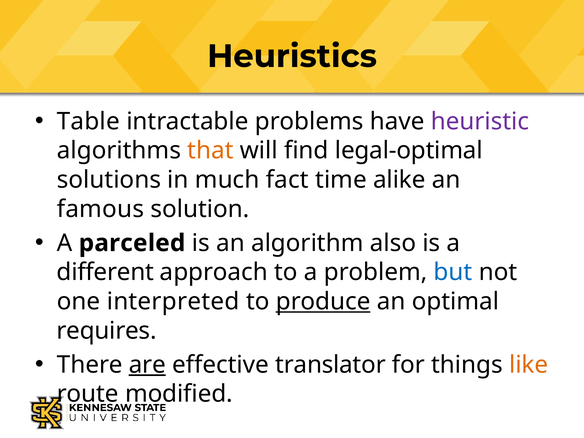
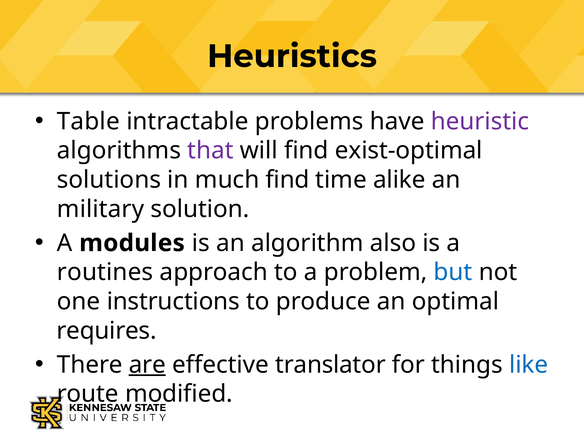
that colour: orange -> purple
legal-optimal: legal-optimal -> exist-optimal
much fact: fact -> find
famous: famous -> military
parceled: parceled -> modules
different: different -> routines
interpreted: interpreted -> instructions
produce underline: present -> none
like colour: orange -> blue
